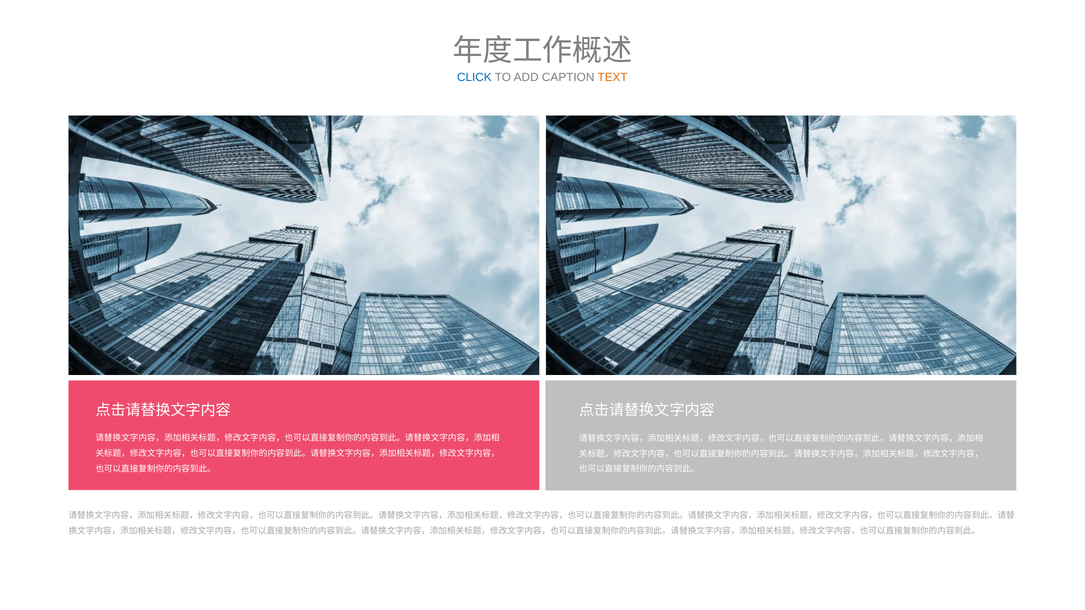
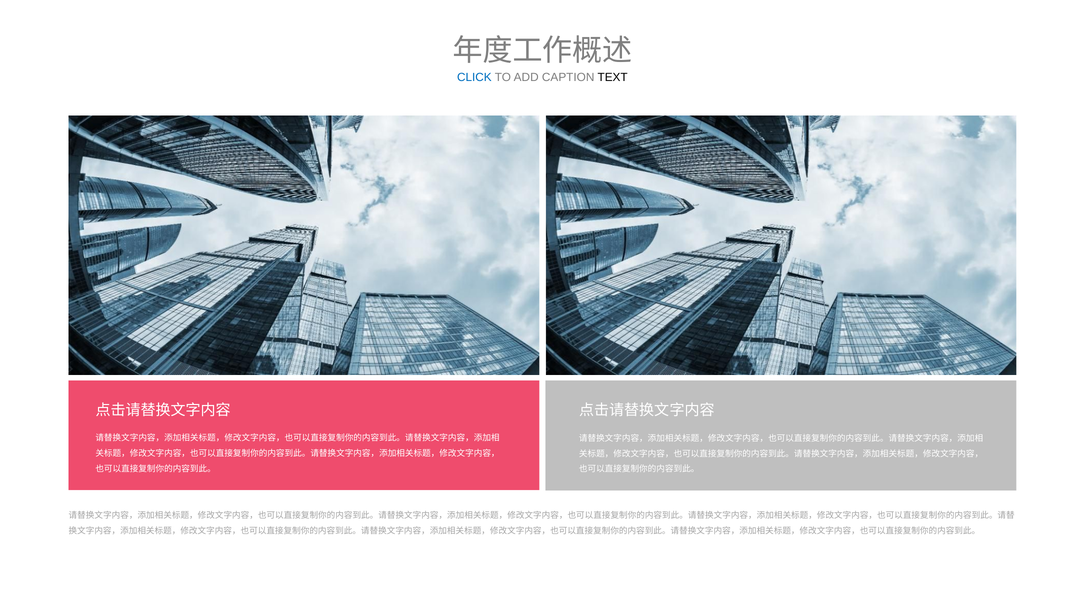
TEXT colour: orange -> black
